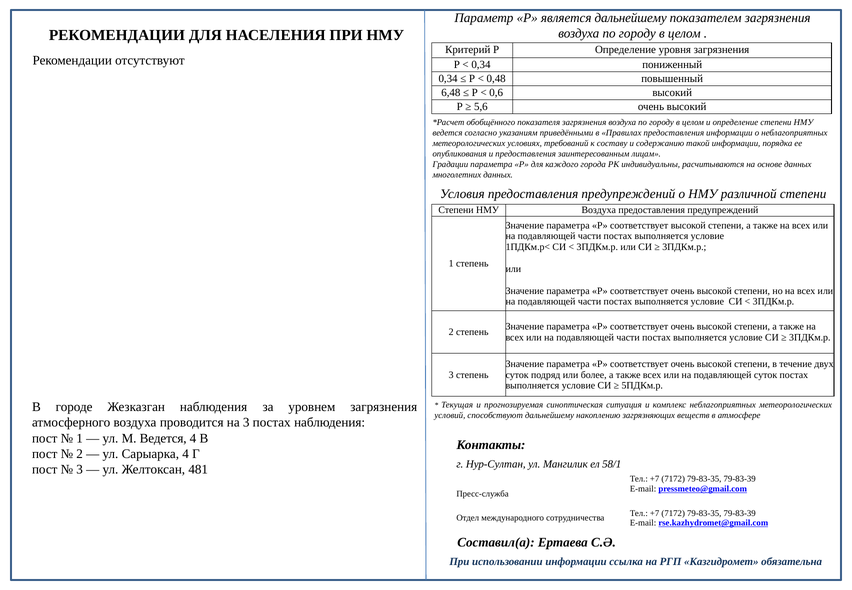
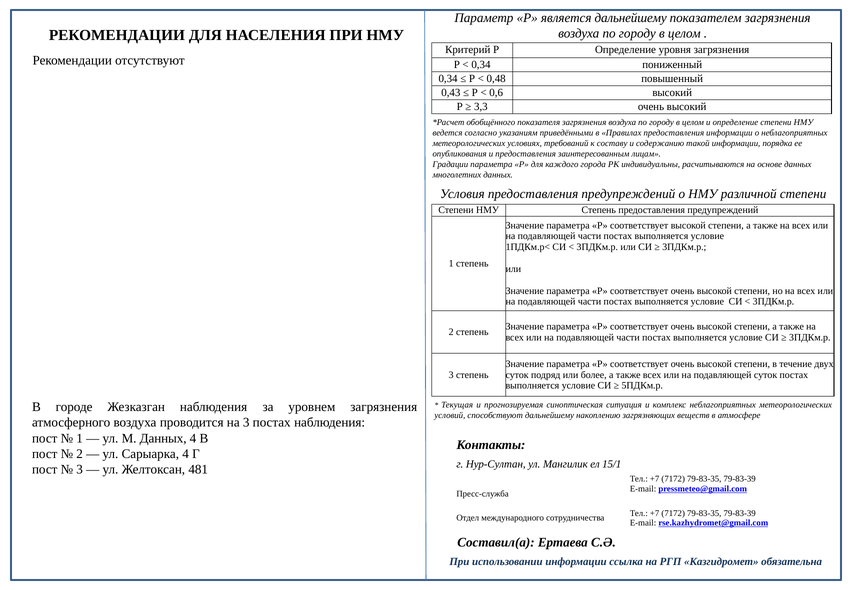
6,48: 6,48 -> 0,43
5,6: 5,6 -> 3,3
НМУ Воздуха: Воздуха -> Степень
М Ведется: Ведется -> Данных
58/1: 58/1 -> 15/1
